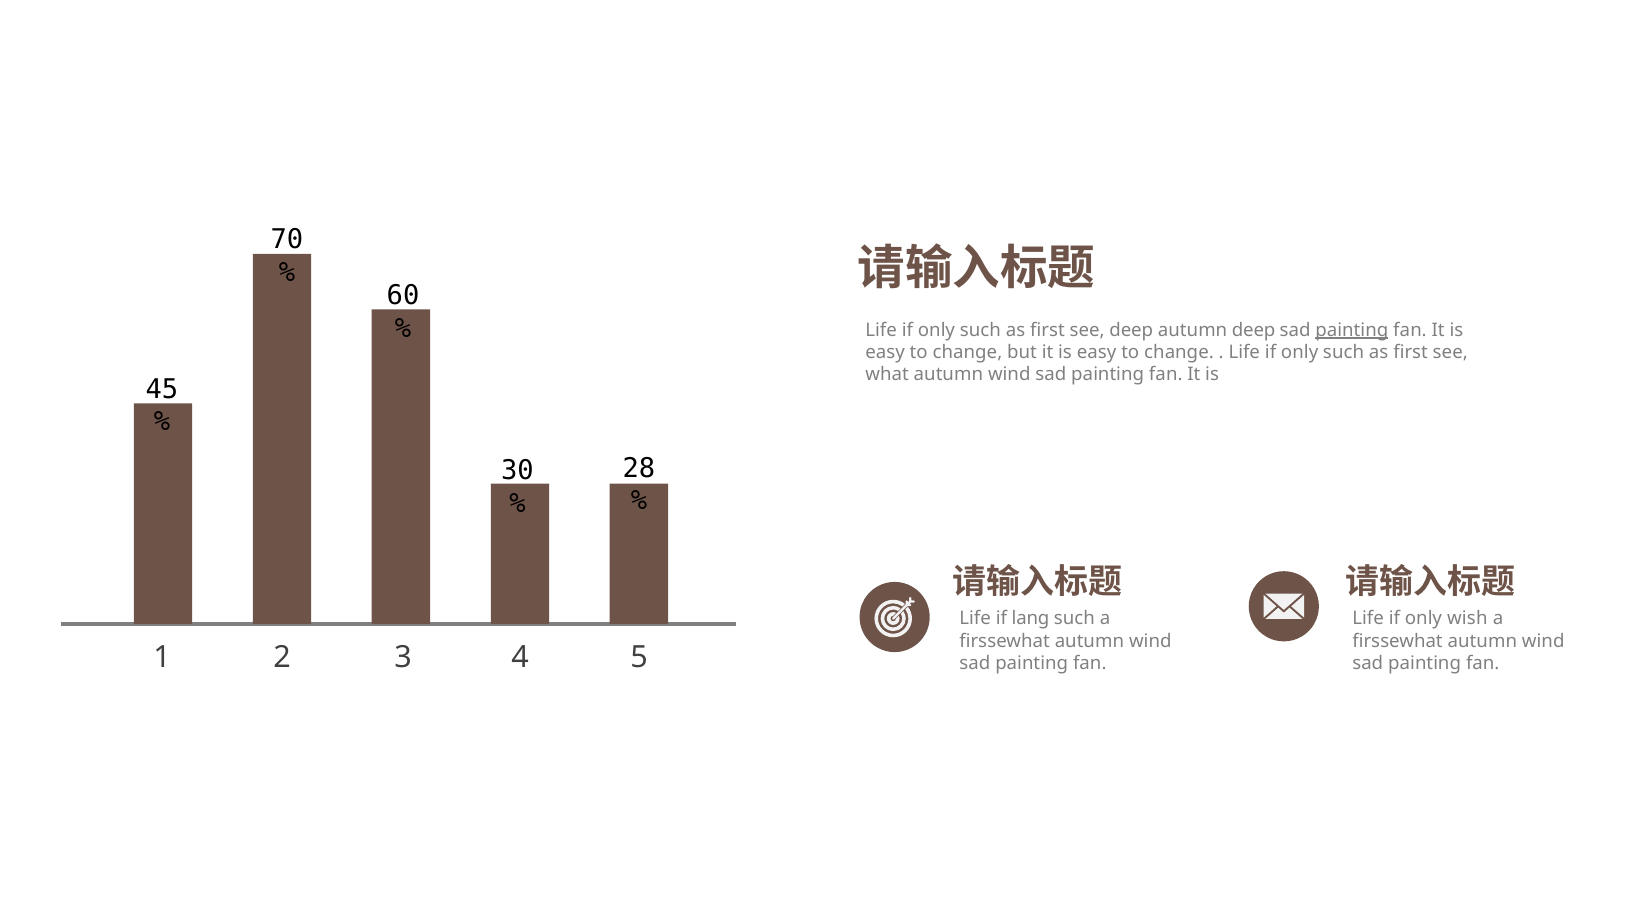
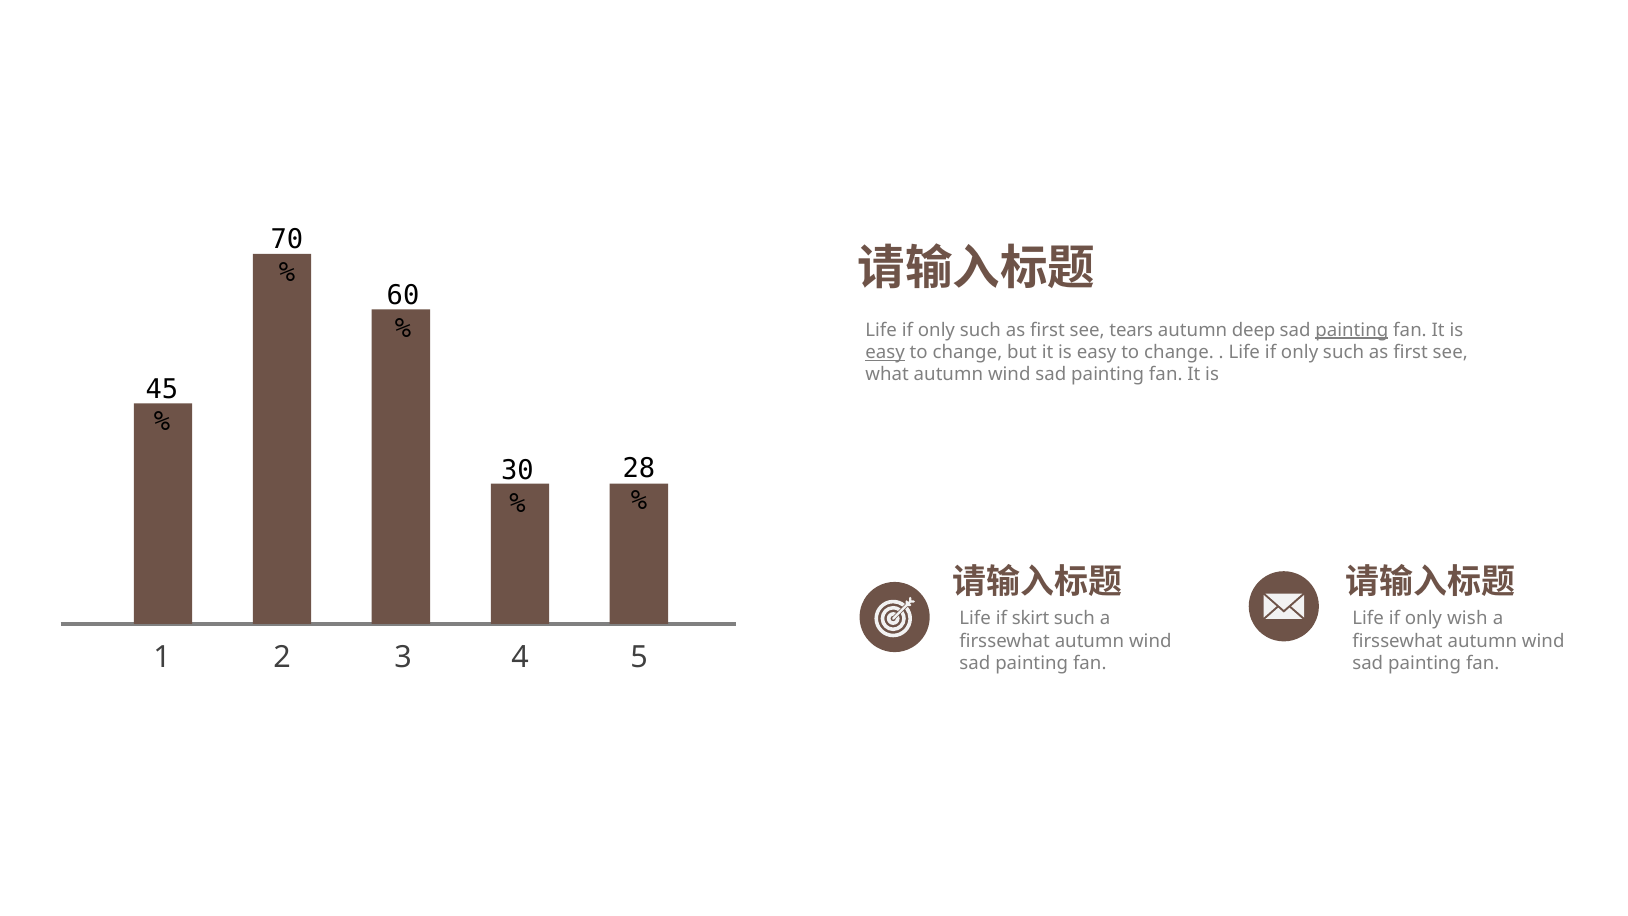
see deep: deep -> tears
easy at (885, 352) underline: none -> present
lang: lang -> skirt
